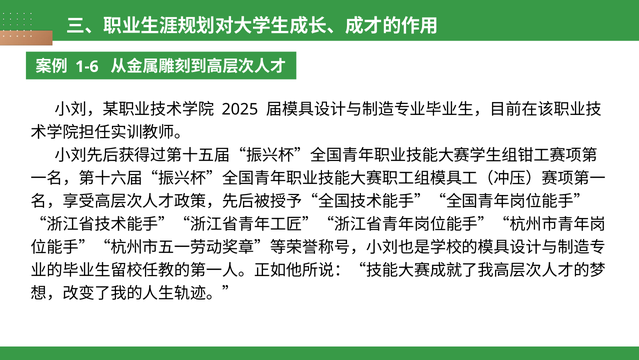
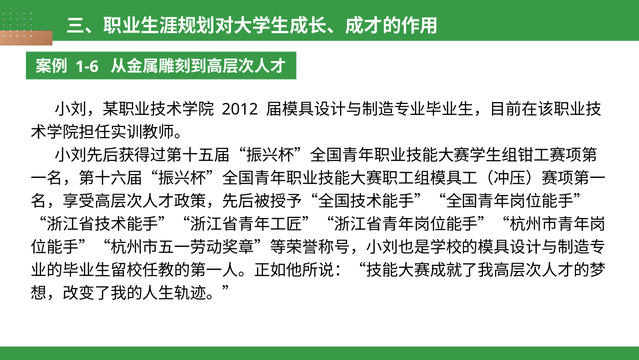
2025: 2025 -> 2012
